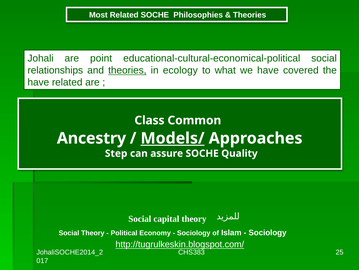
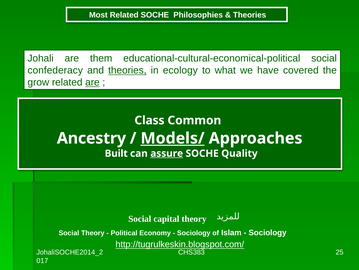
point: point -> them
relationships: relationships -> confederacy
have at (38, 82): have -> grow
are at (92, 82) underline: none -> present
Step: Step -> Built
assure underline: none -> present
